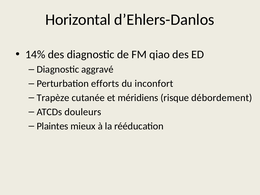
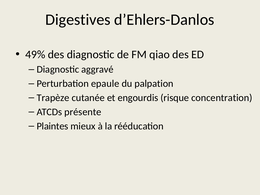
Horizontal: Horizontal -> Digestives
14%: 14% -> 49%
efforts: efforts -> epaule
inconfort: inconfort -> palpation
méridiens: méridiens -> engourdis
débordement: débordement -> concentration
douleurs: douleurs -> présente
